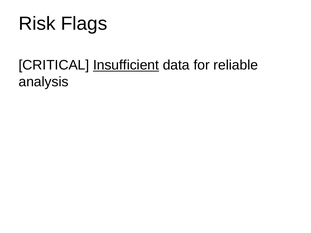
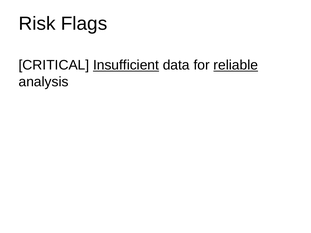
reliable underline: none -> present
